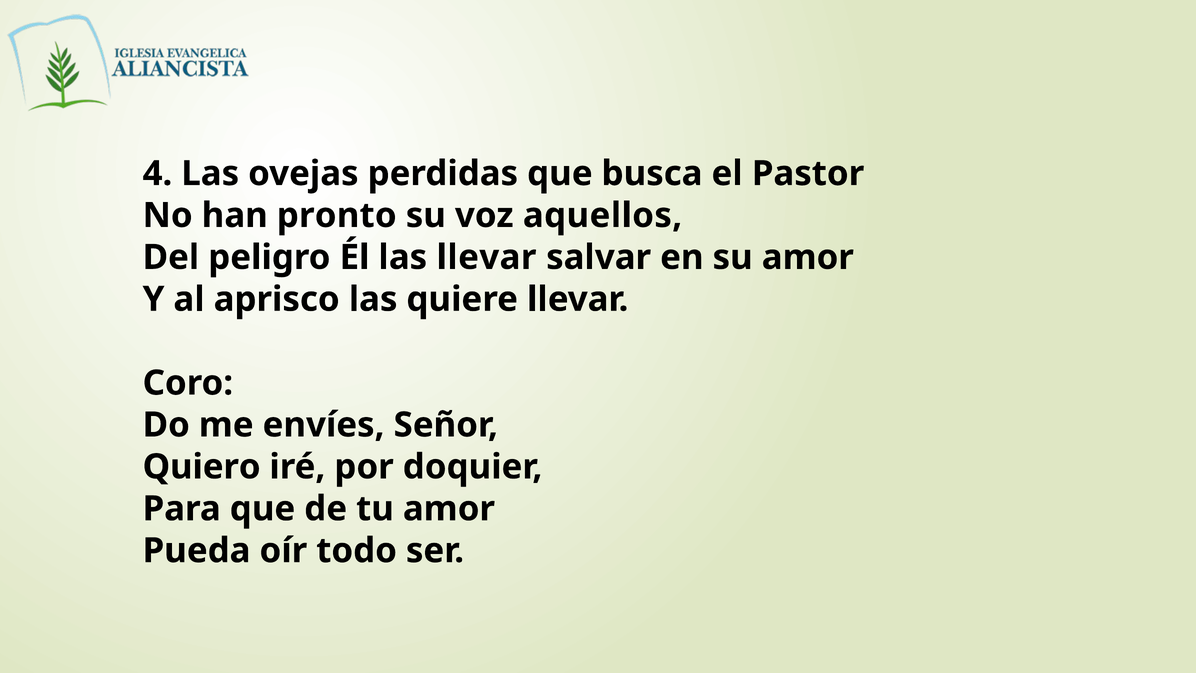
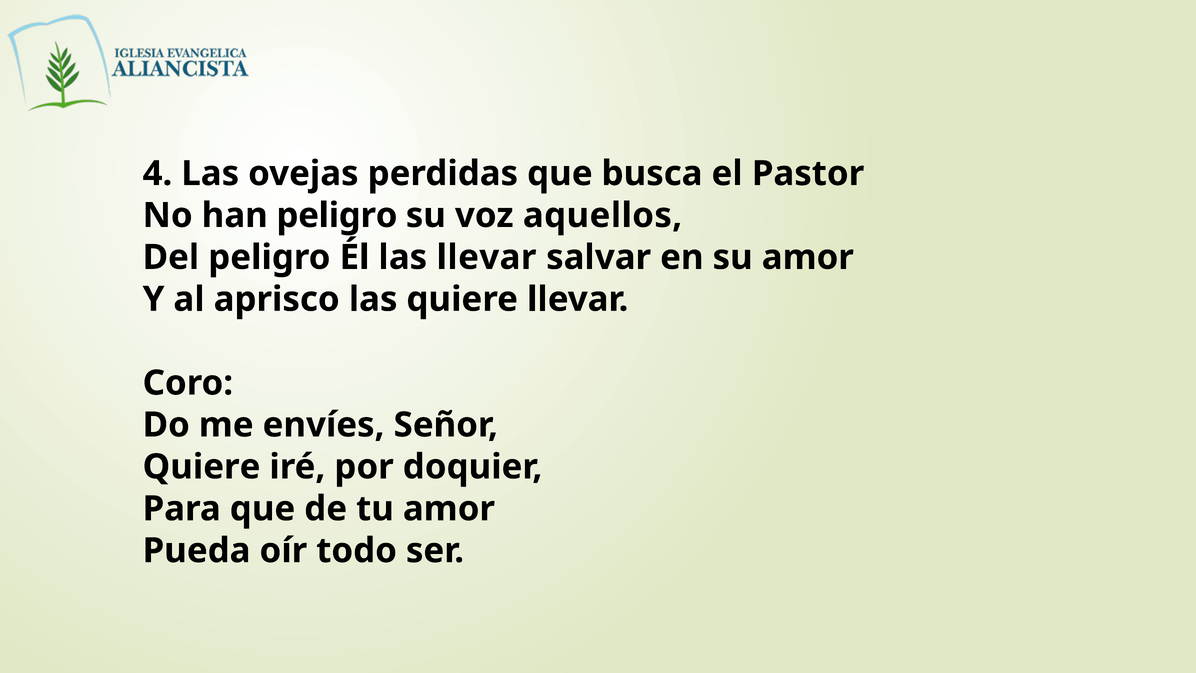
han pronto: pronto -> peligro
Quiero at (202, 467): Quiero -> Quiere
